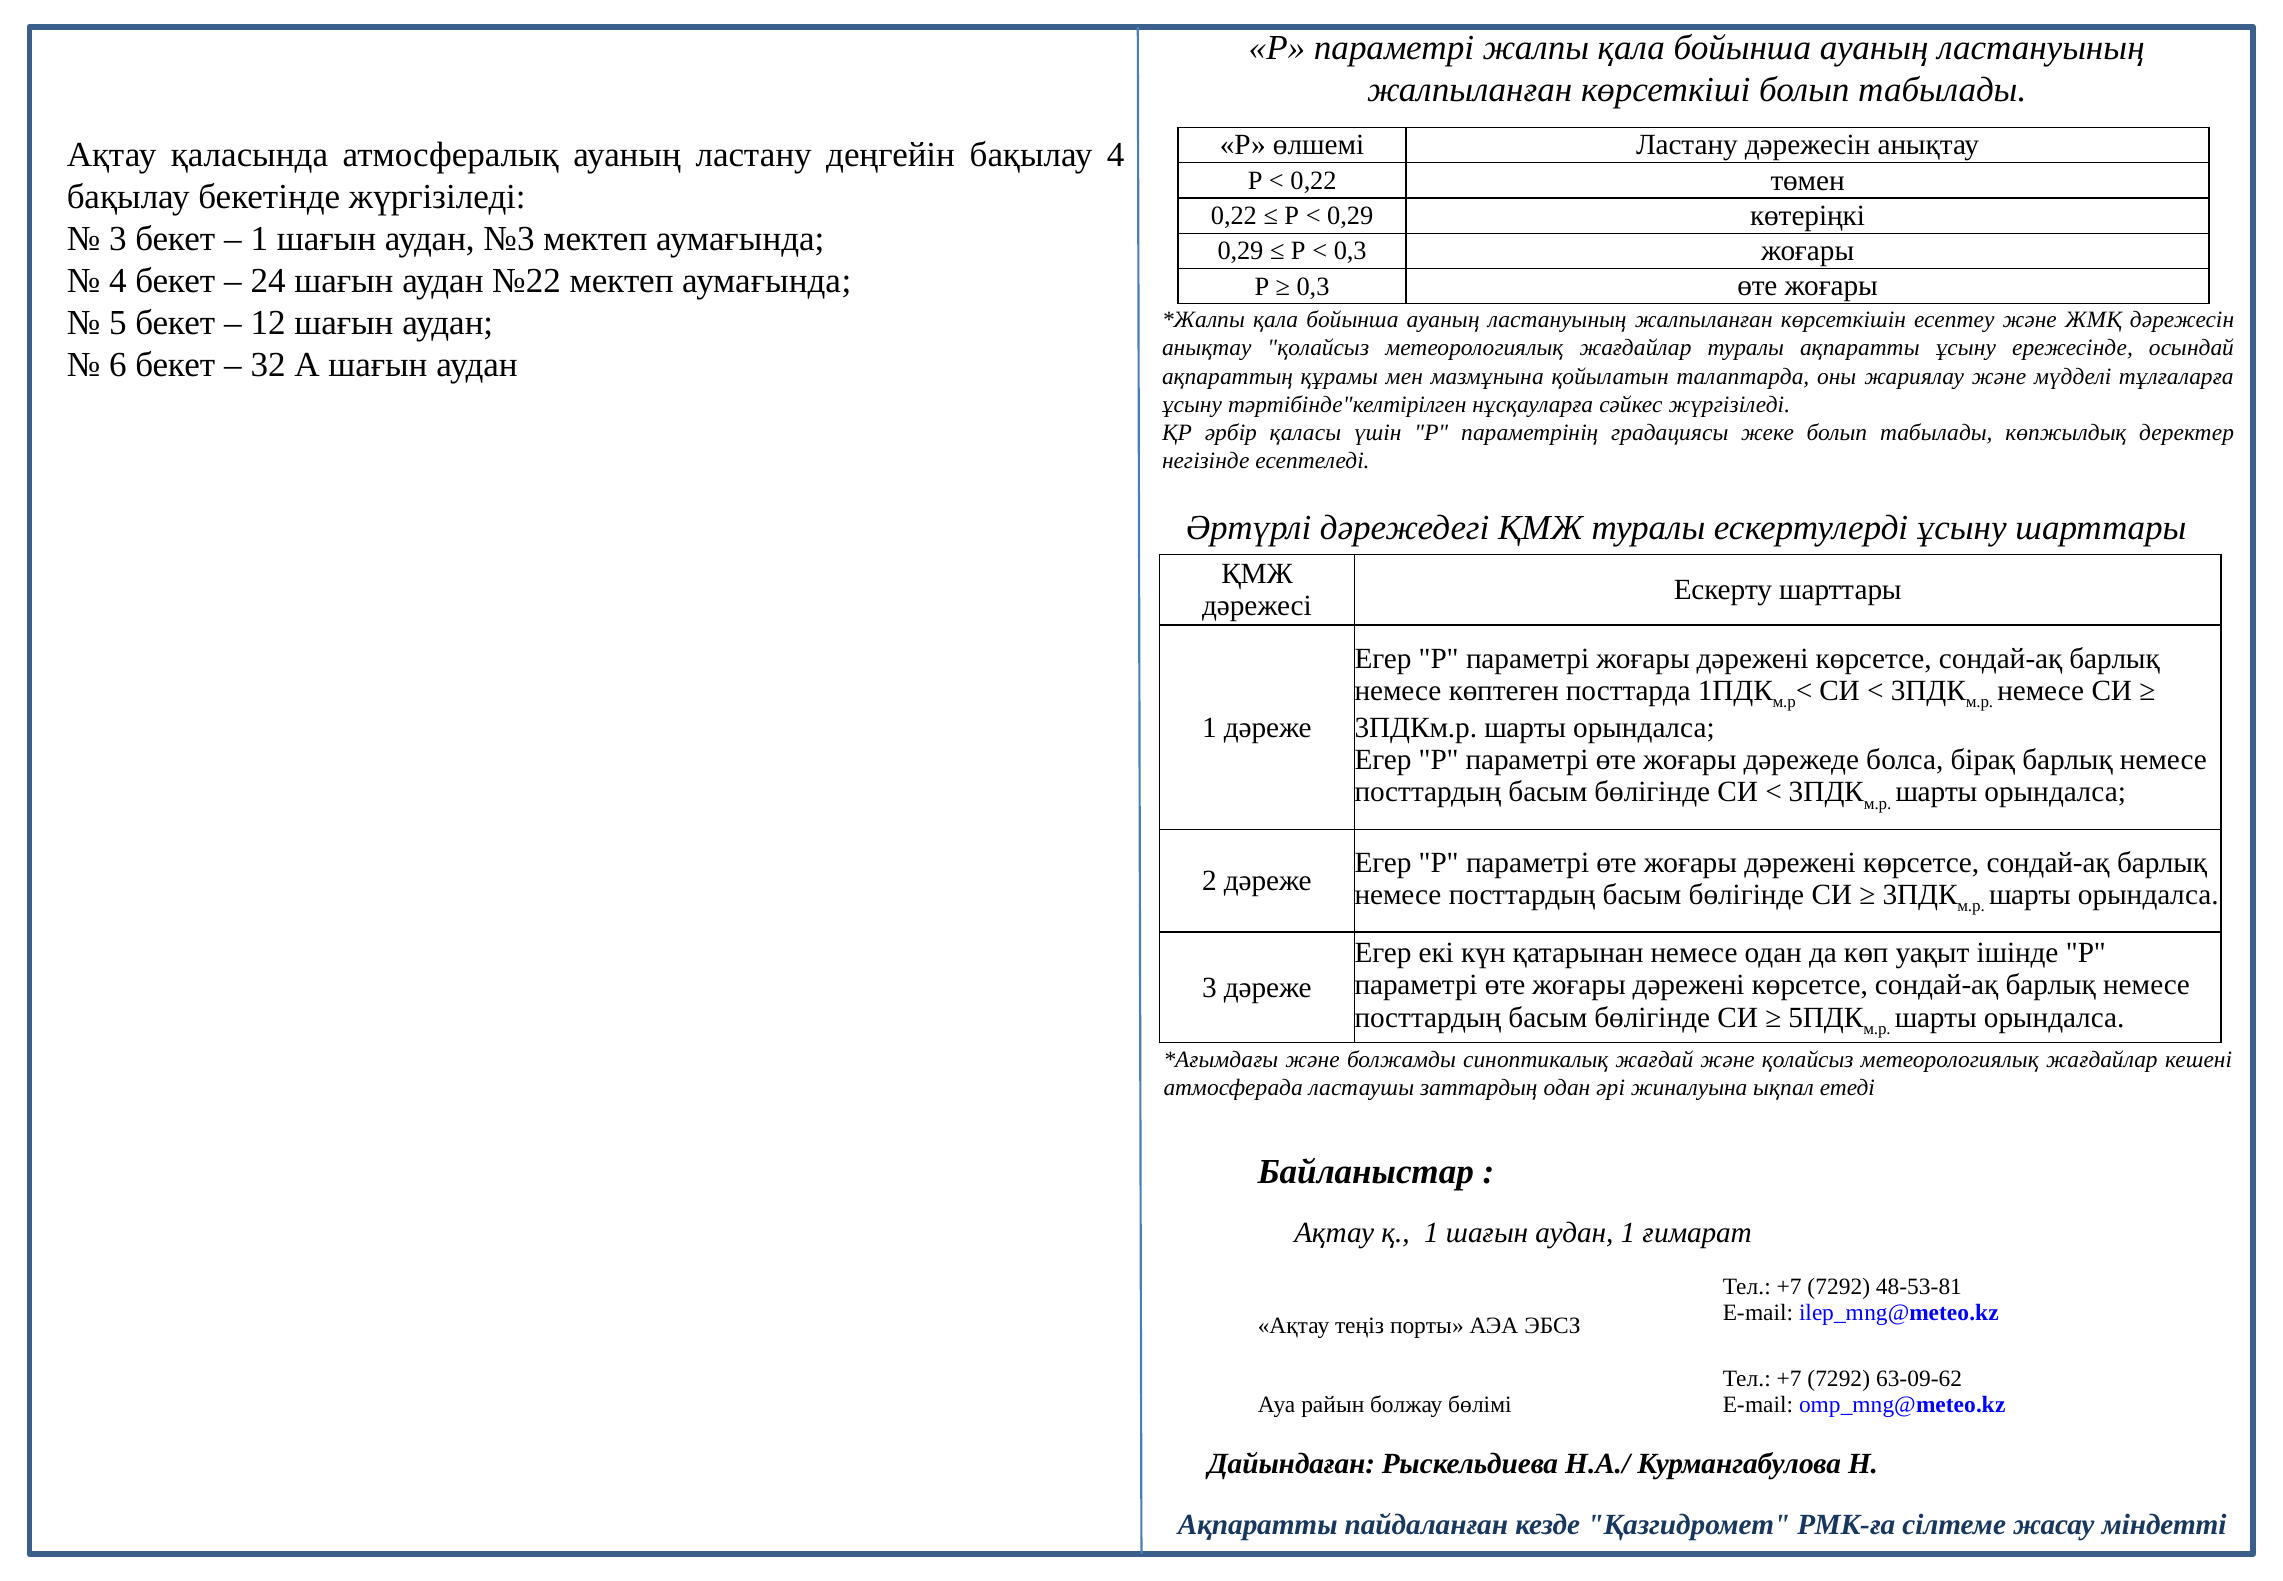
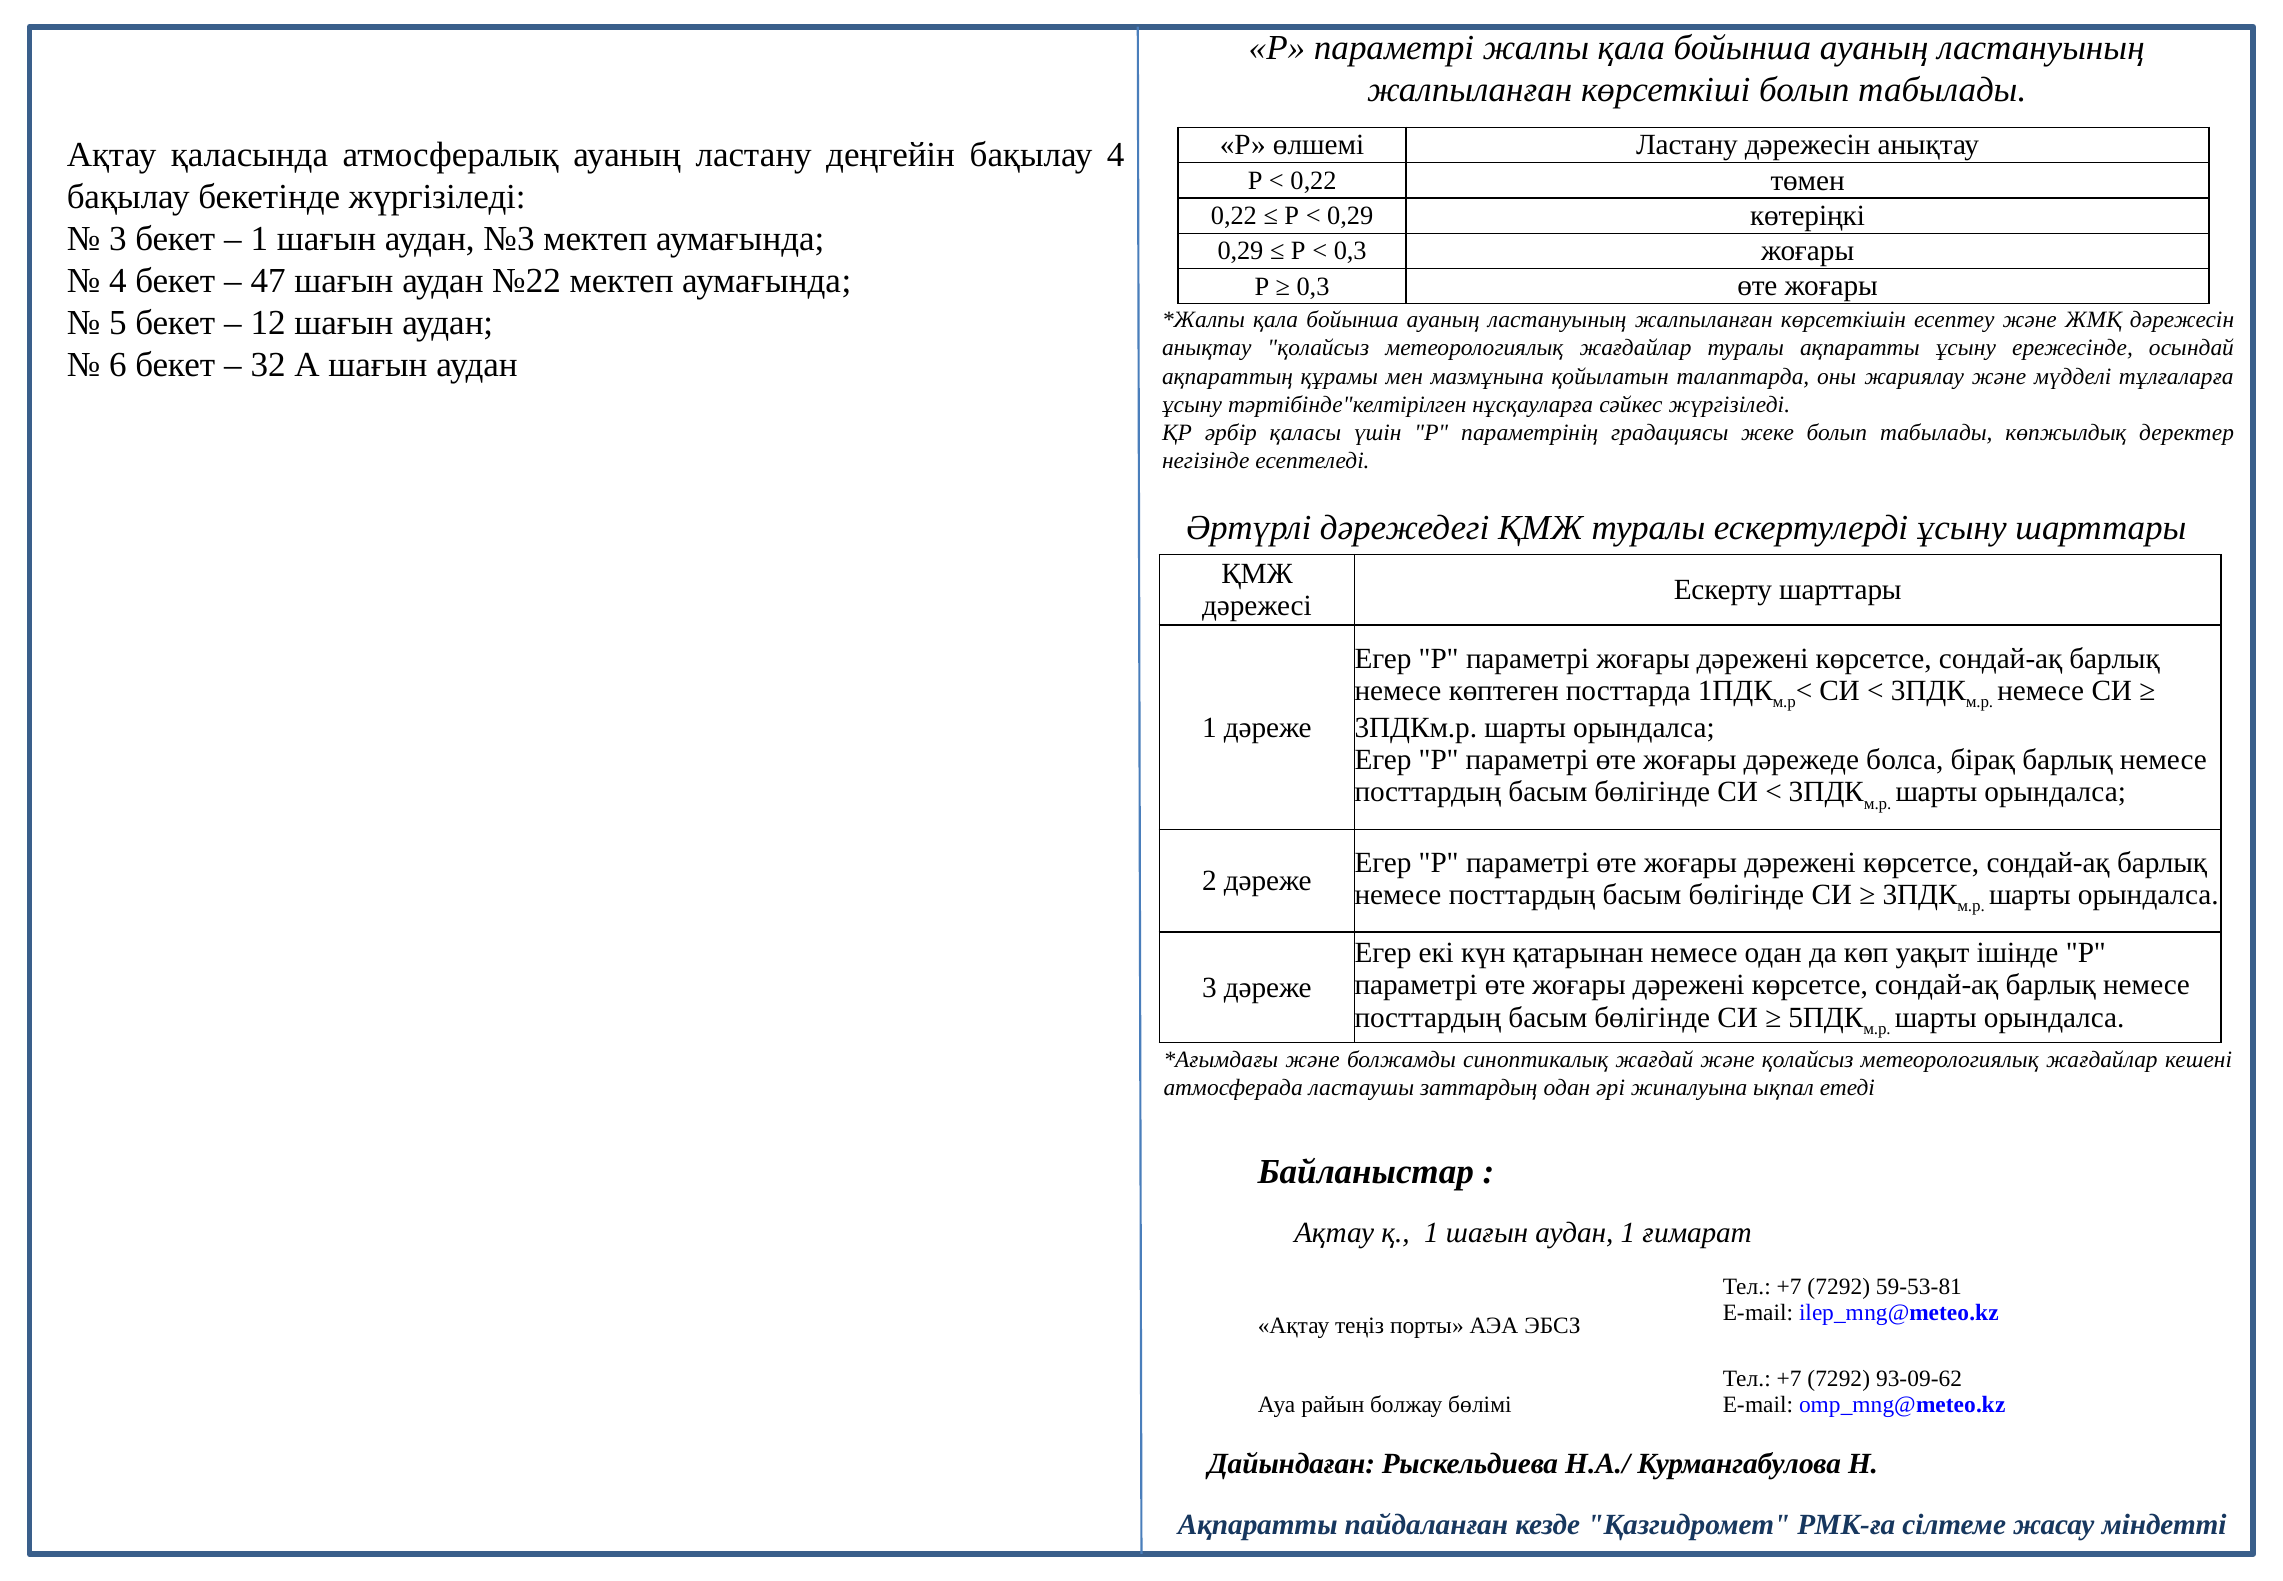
24: 24 -> 47
48-53-81: 48-53-81 -> 59-53-81
63-09-62: 63-09-62 -> 93-09-62
